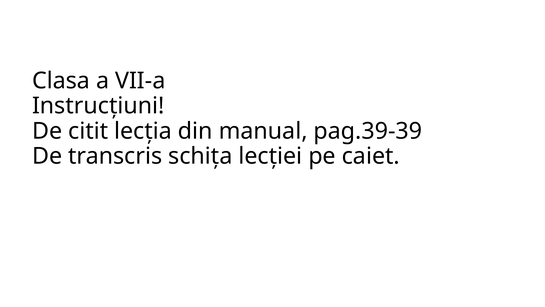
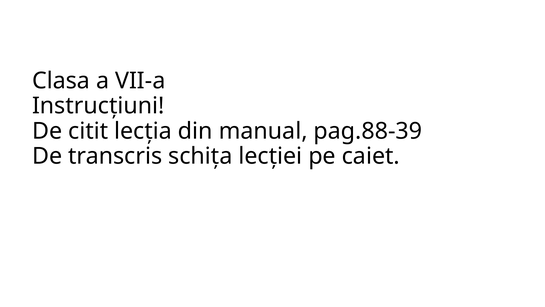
pag.39-39: pag.39-39 -> pag.88-39
